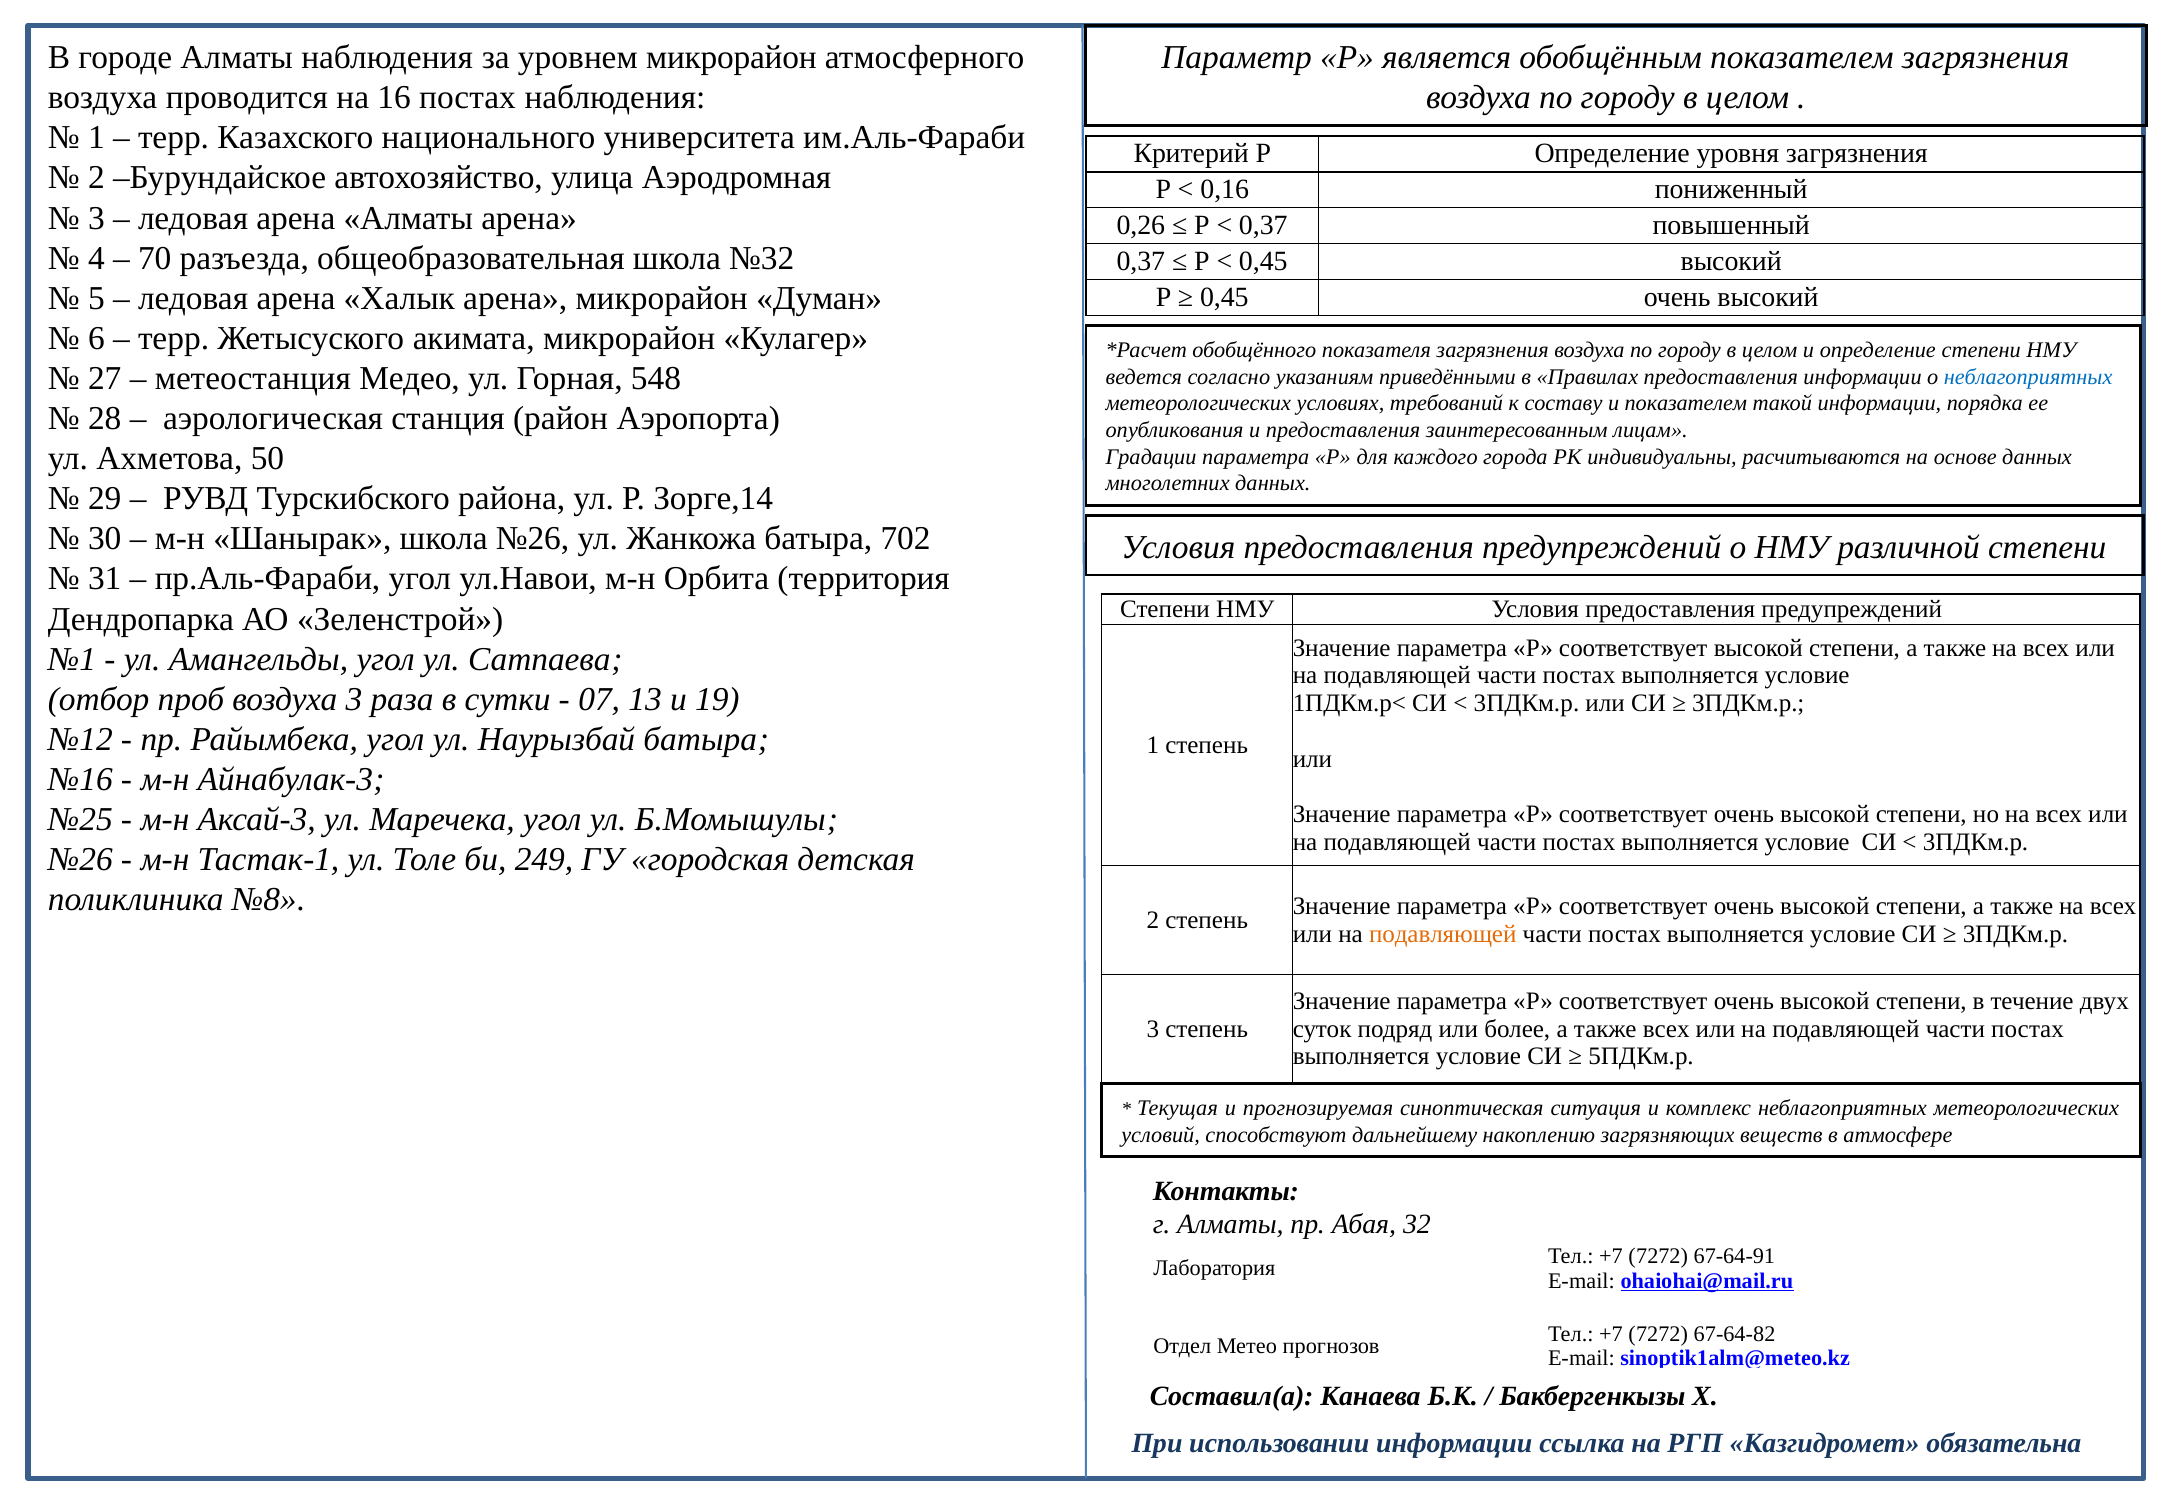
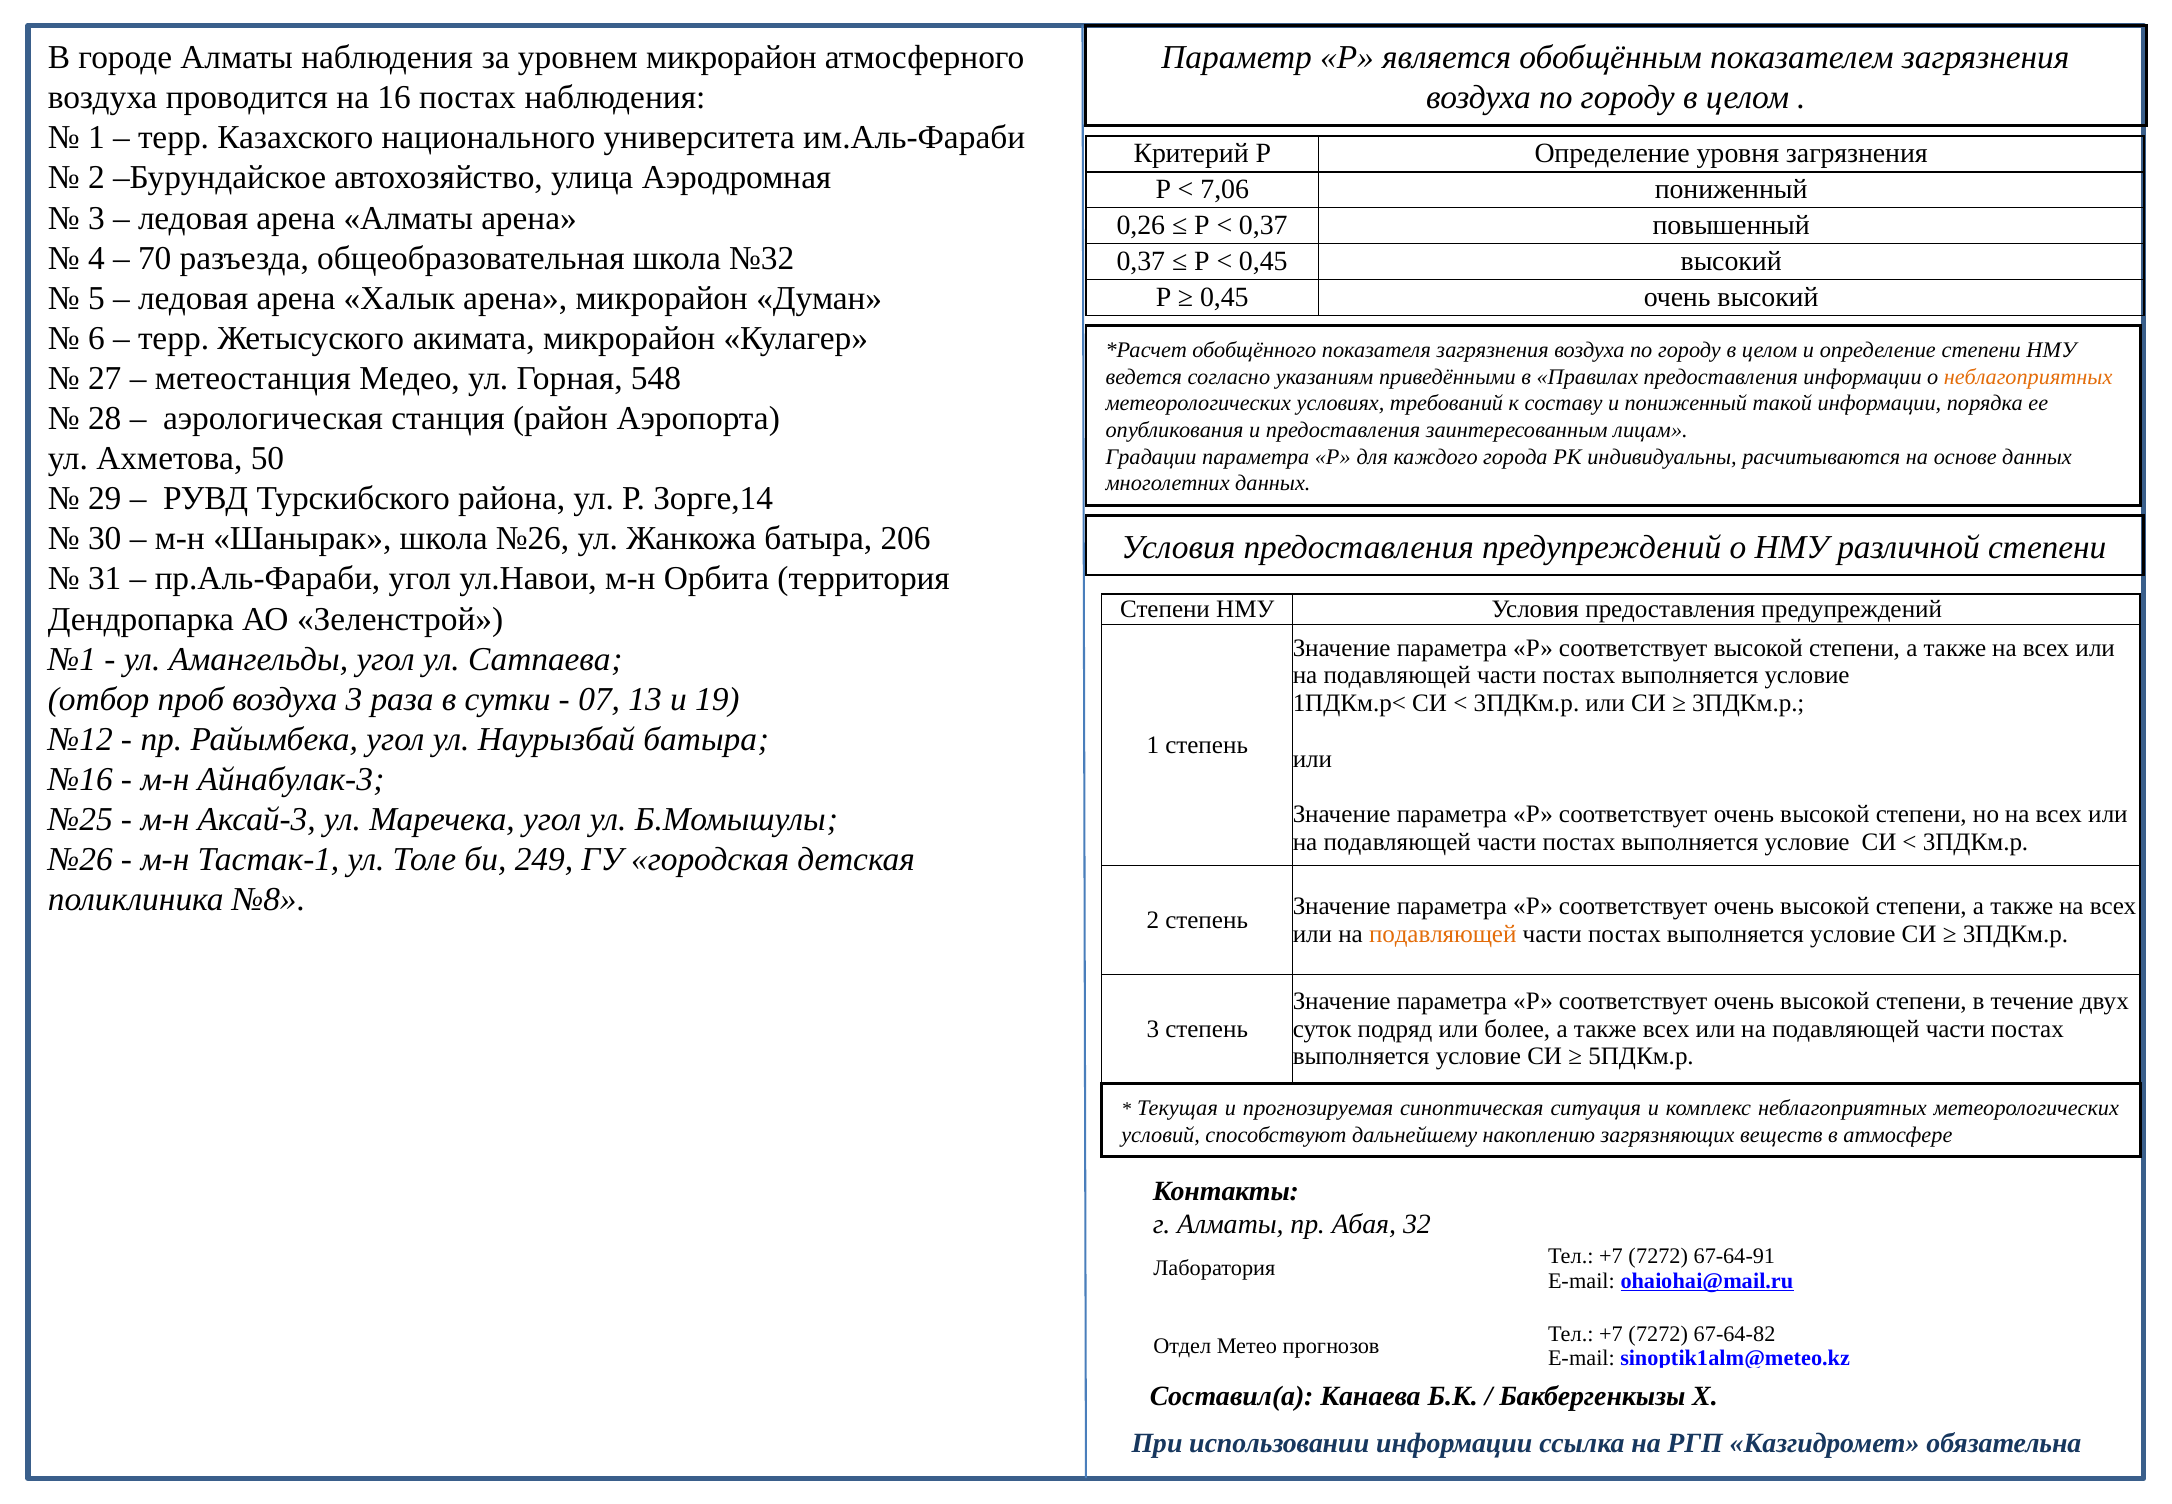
0,16: 0,16 -> 7,06
неблагоприятных at (2028, 377) colour: blue -> orange
и показателем: показателем -> пониженный
702: 702 -> 206
